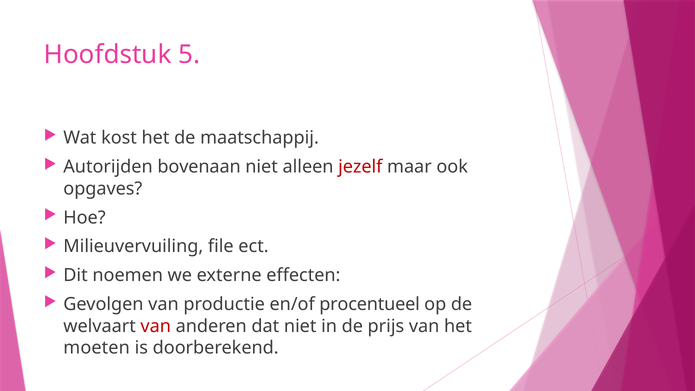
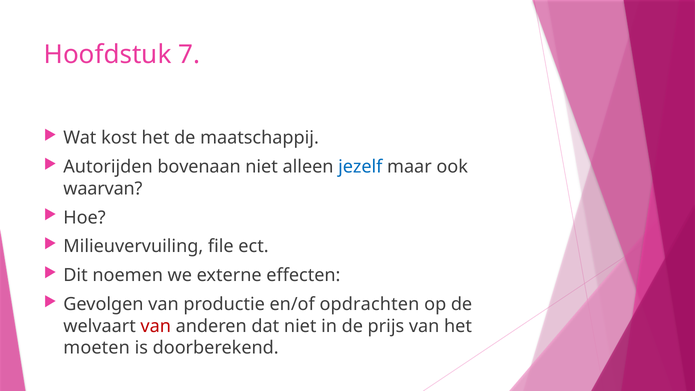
5: 5 -> 7
jezelf colour: red -> blue
opgaves: opgaves -> waarvan
procentueel: procentueel -> opdrachten
